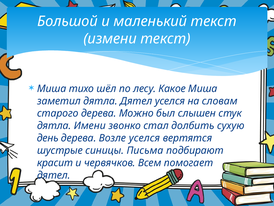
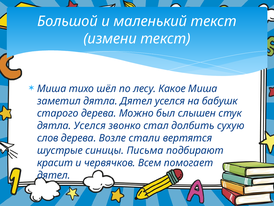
словам: словам -> бабушк
дятла Имени: Имени -> Уселся
день: день -> слов
Возле уселся: уселся -> стали
